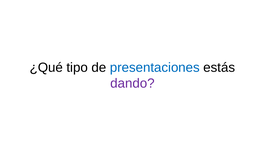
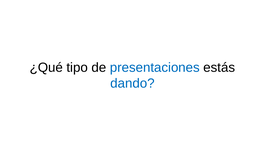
dando colour: purple -> blue
